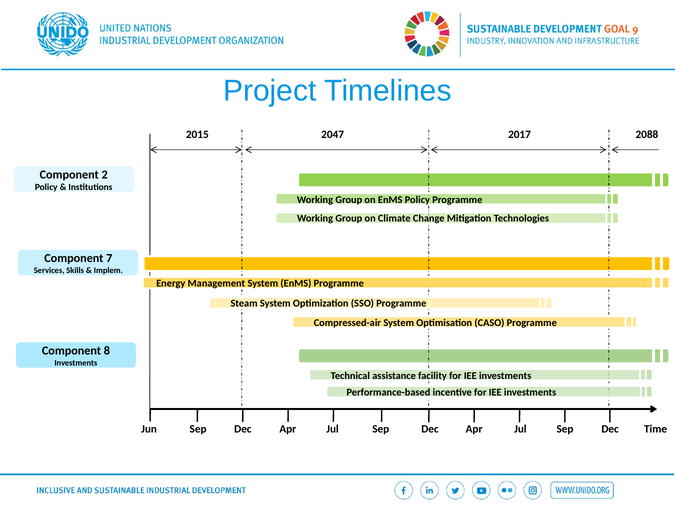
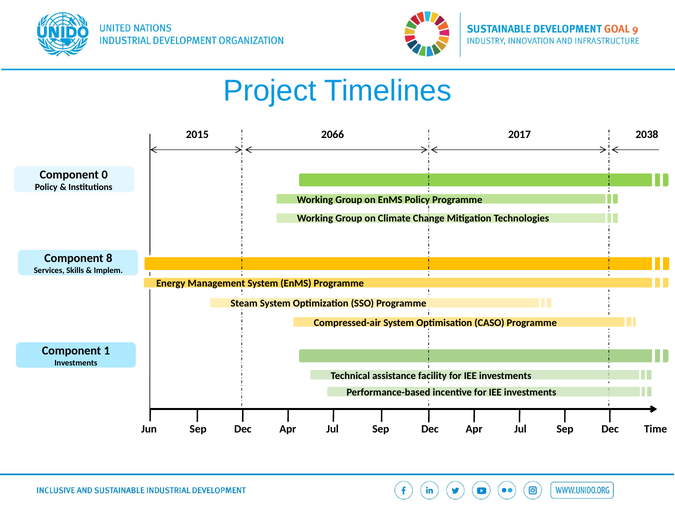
2047: 2047 -> 2066
2088: 2088 -> 2038
2: 2 -> 0
Component 7: 7 -> 8
8: 8 -> 1
